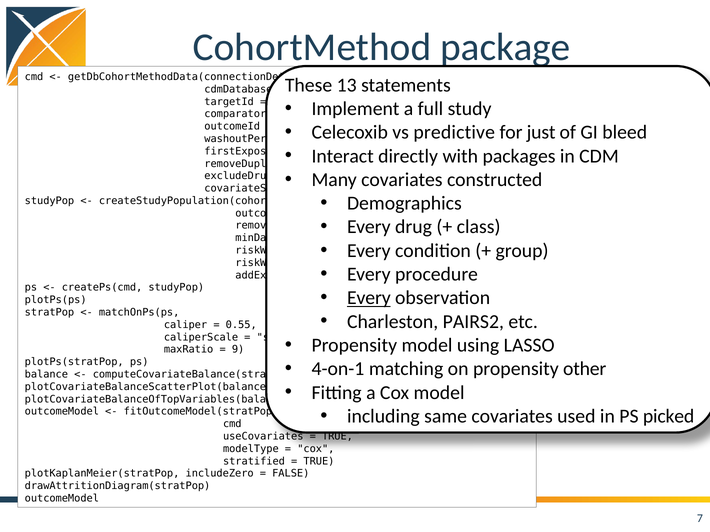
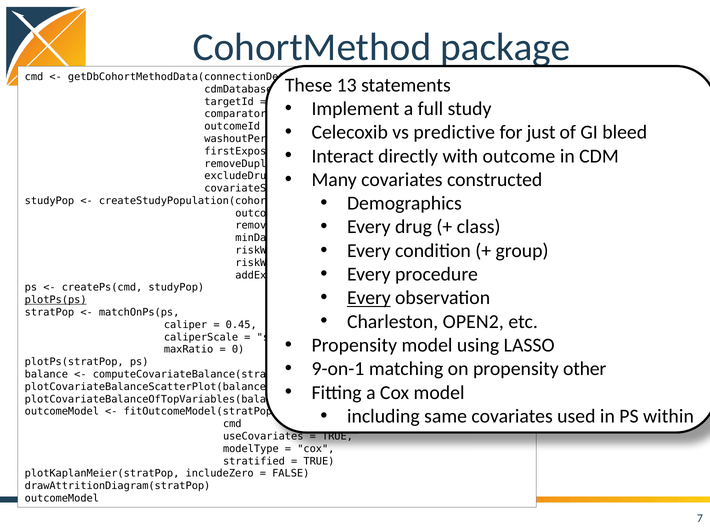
packages: packages -> outcome
plotPs(ps underline: none -> present
PAIRS2: PAIRS2 -> OPEN2
0.55: 0.55 -> 0.45
9 at (238, 350): 9 -> 0
4-on-1: 4-on-1 -> 9-on-1
picked: picked -> within
